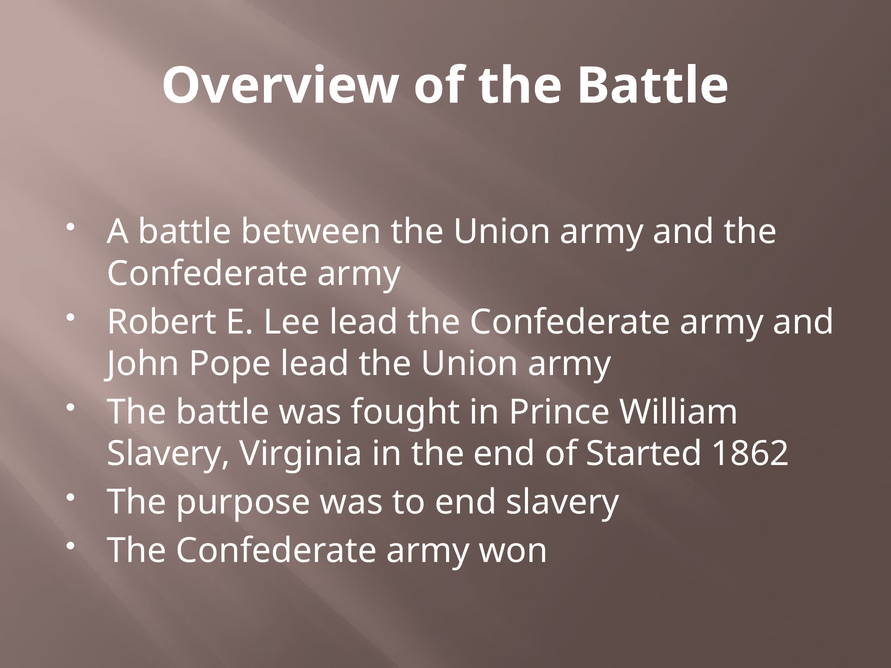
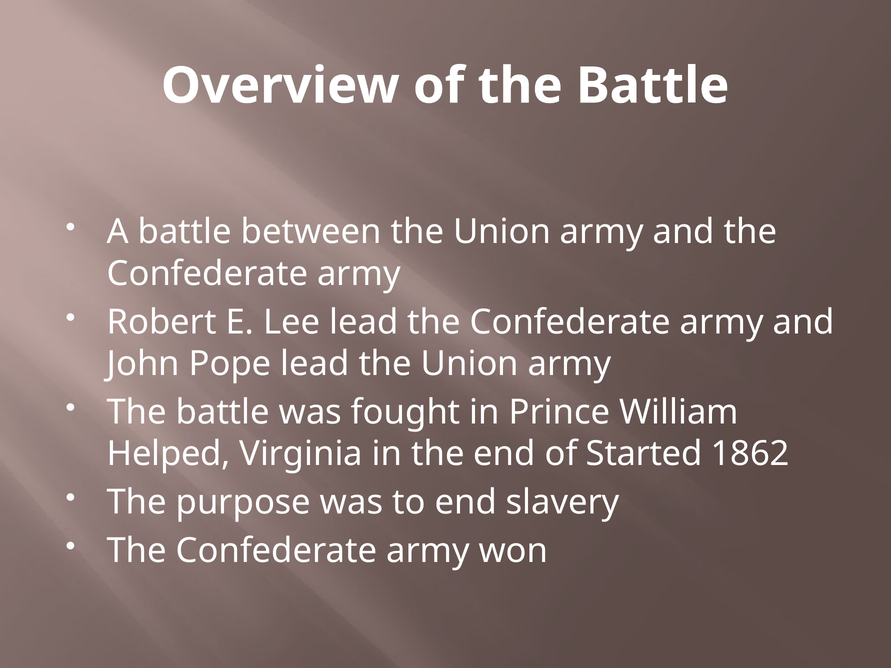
Slavery at (169, 454): Slavery -> Helped
